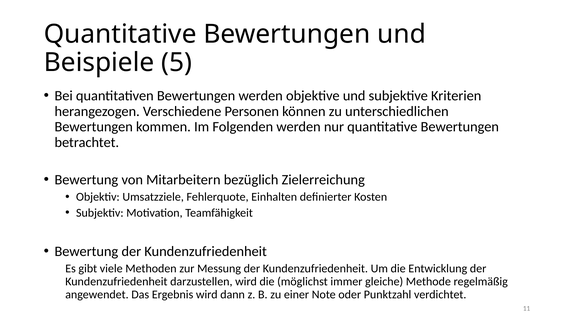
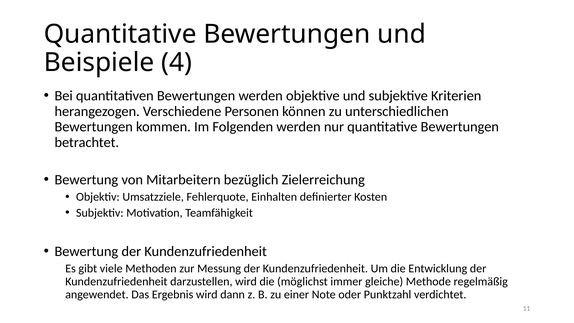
5: 5 -> 4
